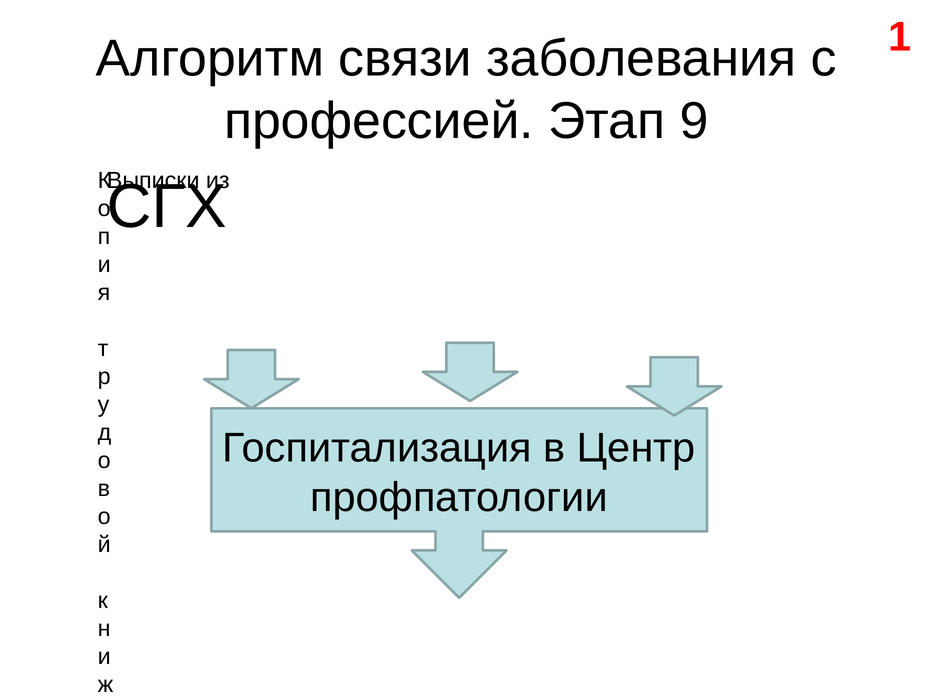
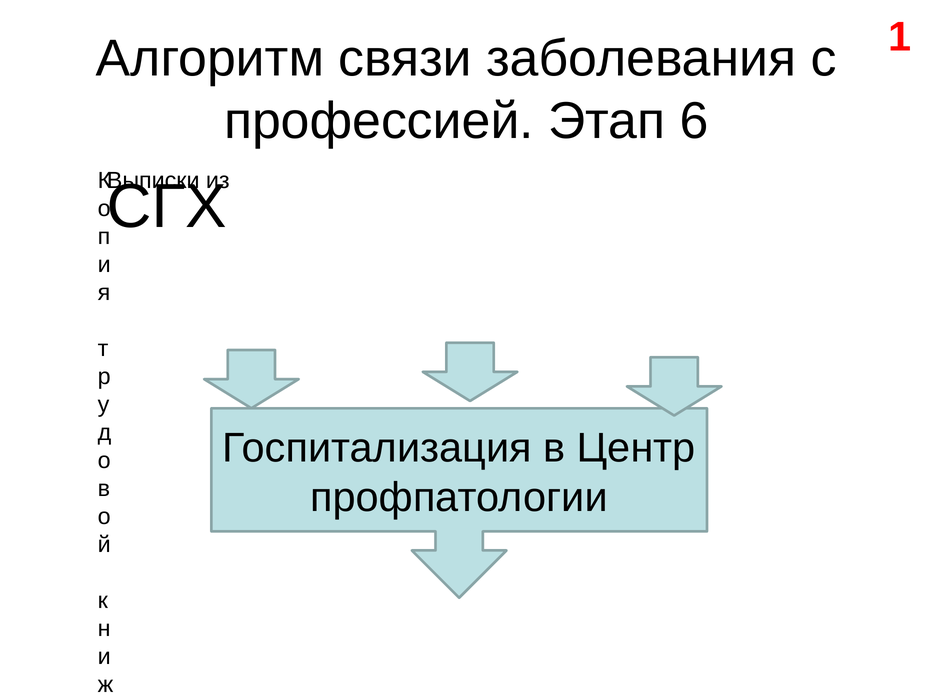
9: 9 -> 6
